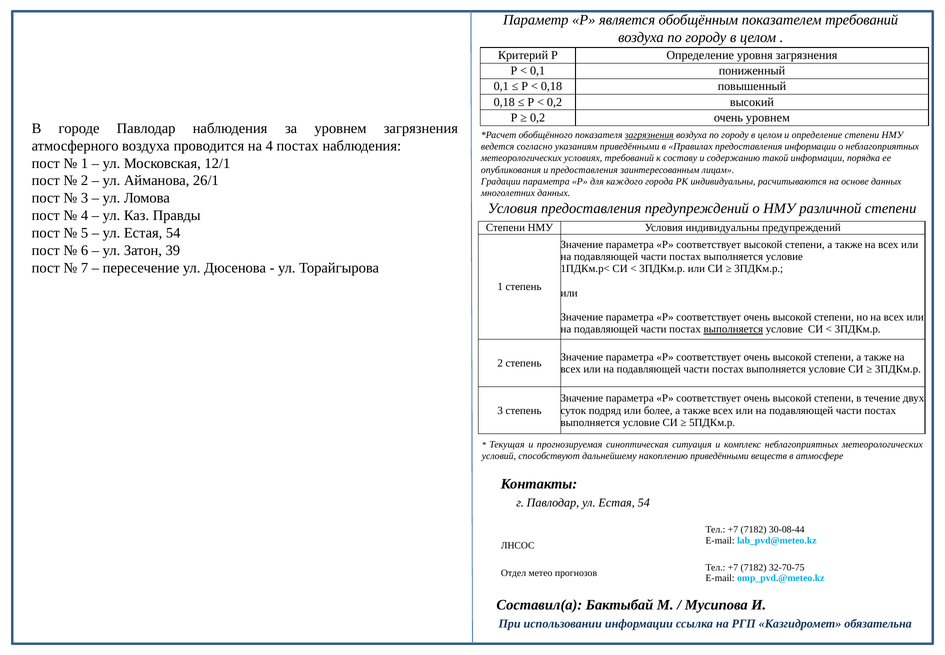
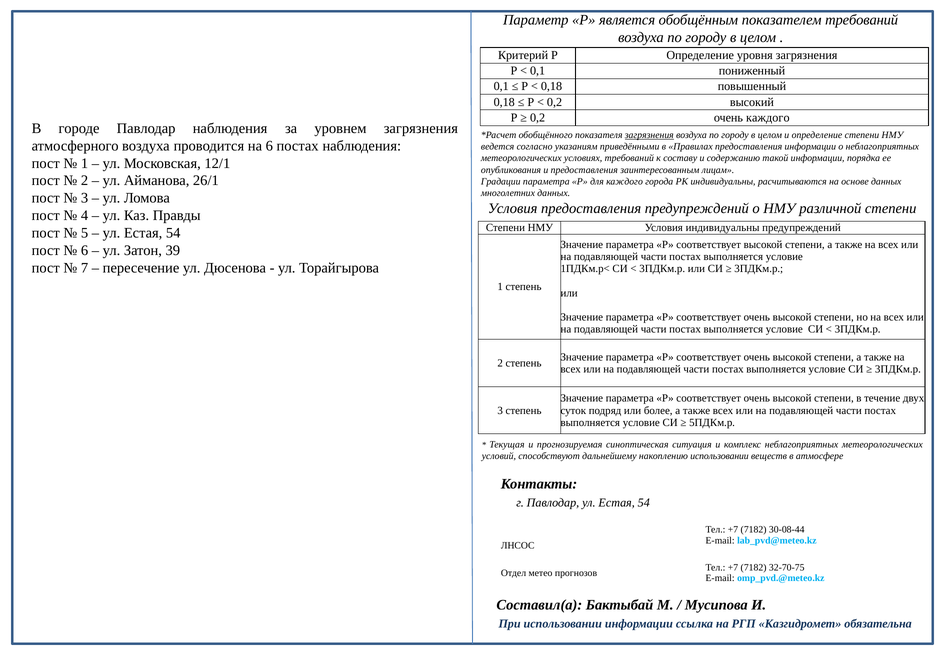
очень уровнем: уровнем -> каждого
на 4: 4 -> 6
выполняется at (733, 329) underline: present -> none
накоплению приведёнными: приведёнными -> использовании
